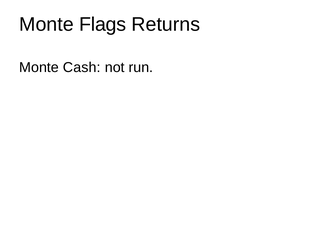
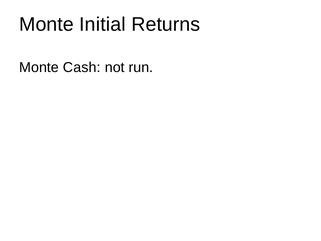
Flags: Flags -> Initial
